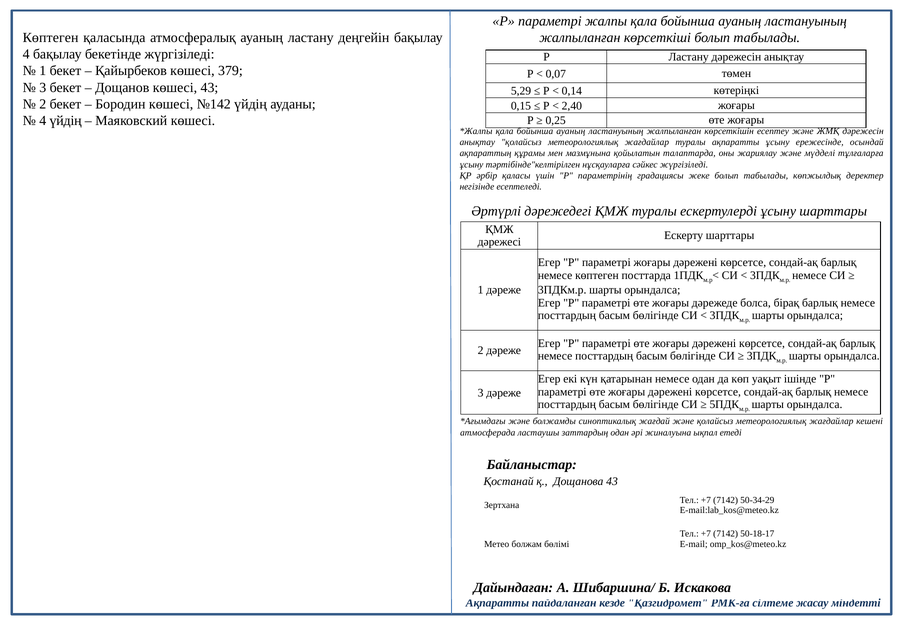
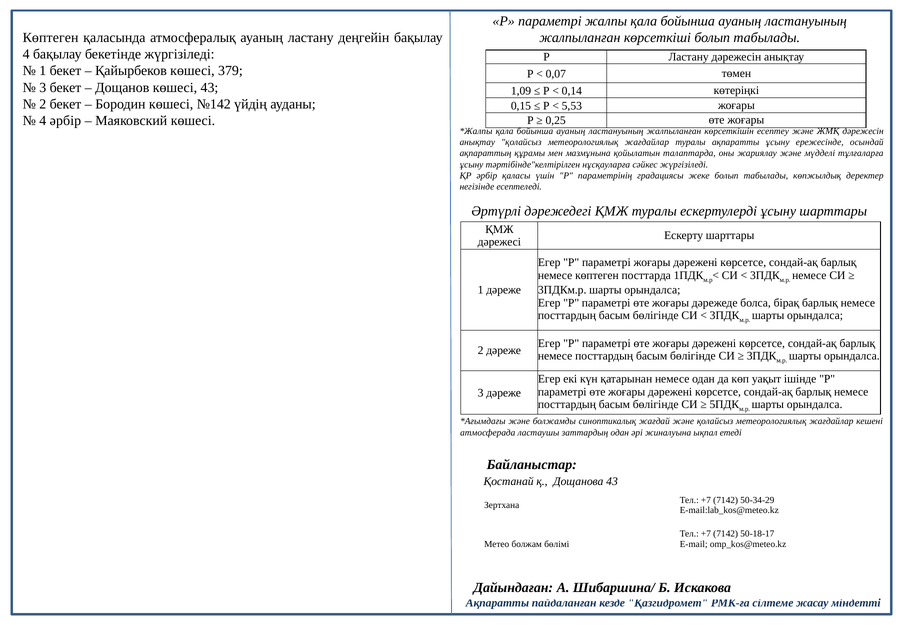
5,29: 5,29 -> 1,09
2,40: 2,40 -> 5,53
4 үйдің: үйдің -> әрбір
